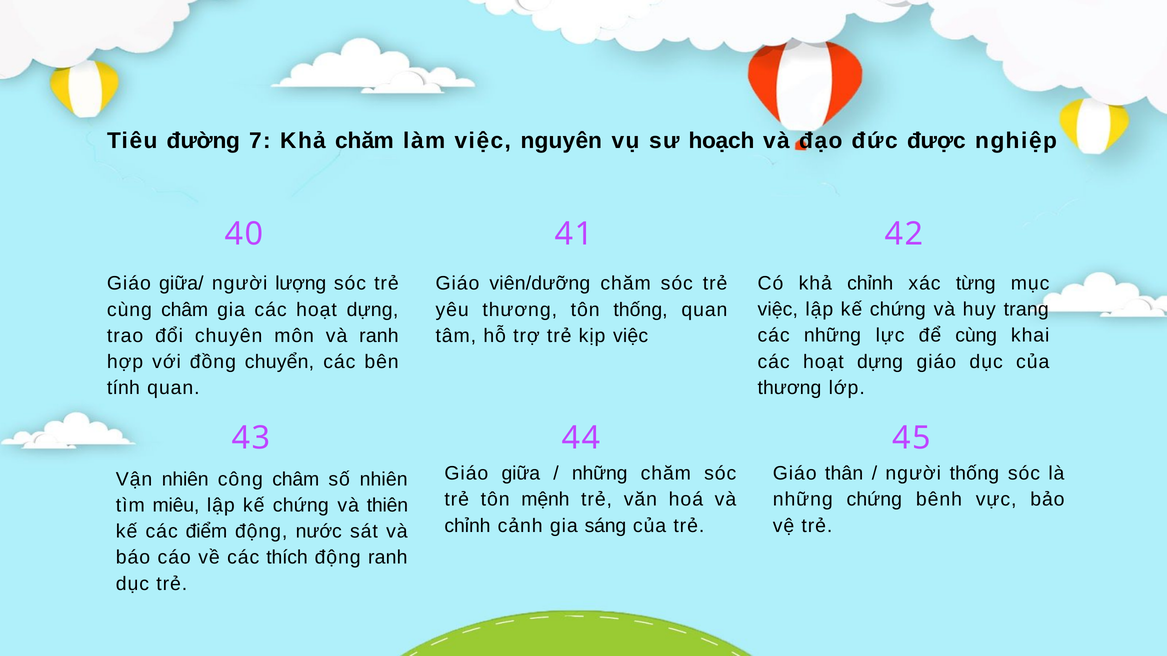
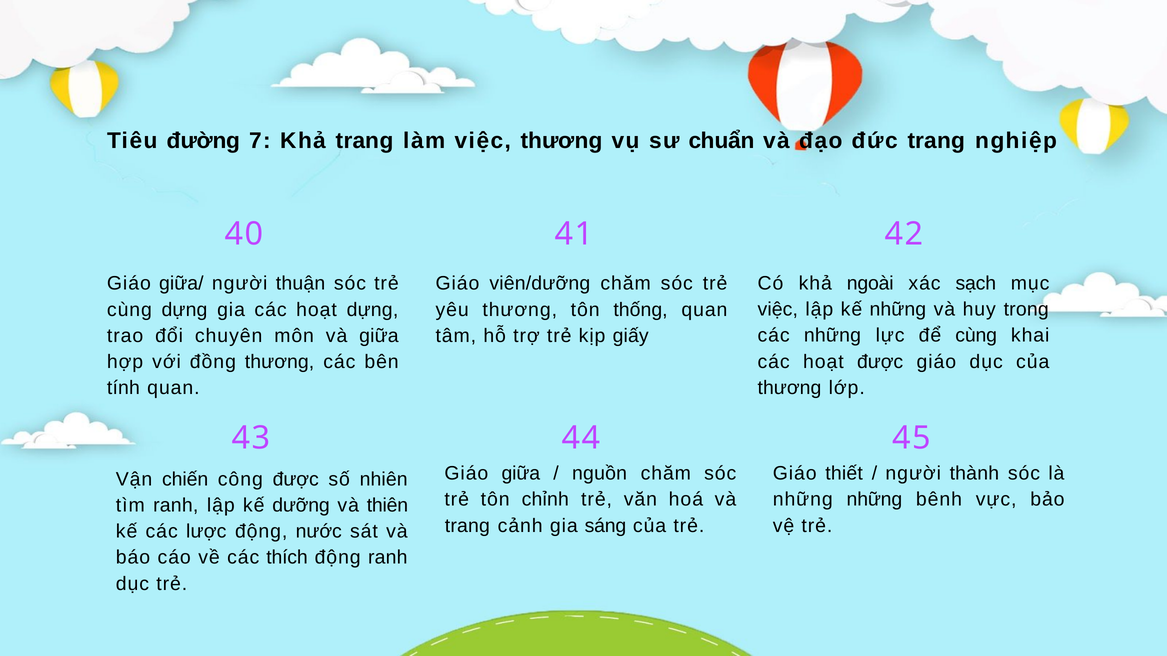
Khả chăm: chăm -> trang
việc nguyên: nguyên -> thương
hoạch: hoạch -> chuẩn
đức được: được -> trang
khả chỉnh: chỉnh -> ngoài
từng: từng -> sạch
lượng: lượng -> thuận
chứng at (898, 310): chứng -> những
trang: trang -> trong
cùng châm: châm -> dựng
và ranh: ranh -> giữa
kịp việc: việc -> giấy
dựng at (880, 362): dựng -> được
đồng chuyển: chuyển -> thương
những at (600, 474): những -> nguồn
thân: thân -> thiết
người thống: thống -> thành
Vận nhiên: nhiên -> chiến
công châm: châm -> được
mệnh: mệnh -> chỉnh
những chứng: chứng -> những
tìm miêu: miêu -> ranh
chứng at (301, 506): chứng -> dưỡng
chỉnh at (468, 526): chỉnh -> trang
điểm: điểm -> lược
